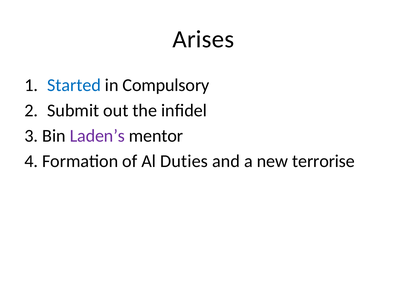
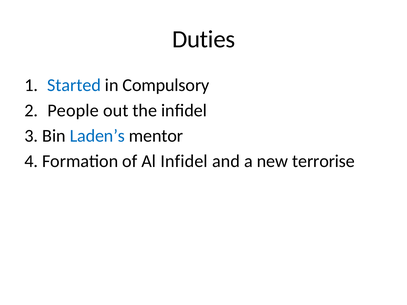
Arises: Arises -> Duties
Submit: Submit -> People
Laden’s colour: purple -> blue
Al Duties: Duties -> Infidel
